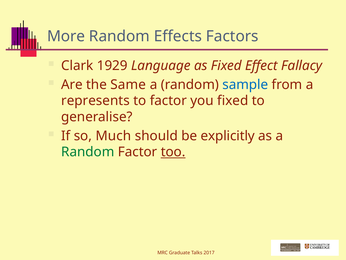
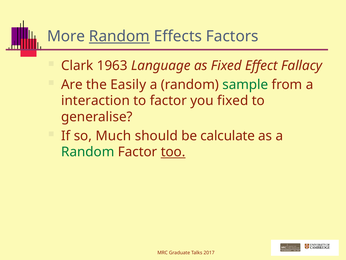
Random at (119, 36) underline: none -> present
1929: 1929 -> 1963
Same: Same -> Easily
sample colour: blue -> green
represents: represents -> interaction
explicitly: explicitly -> calculate
